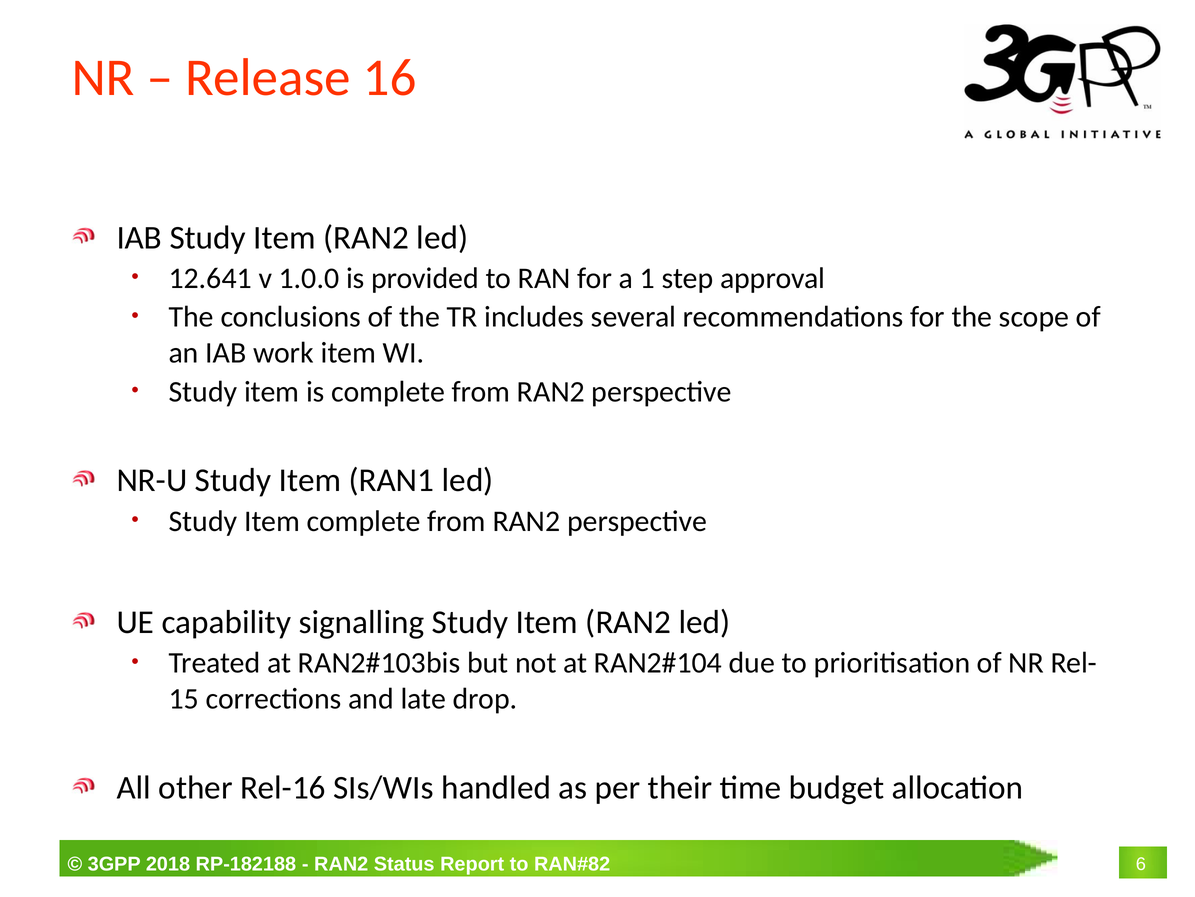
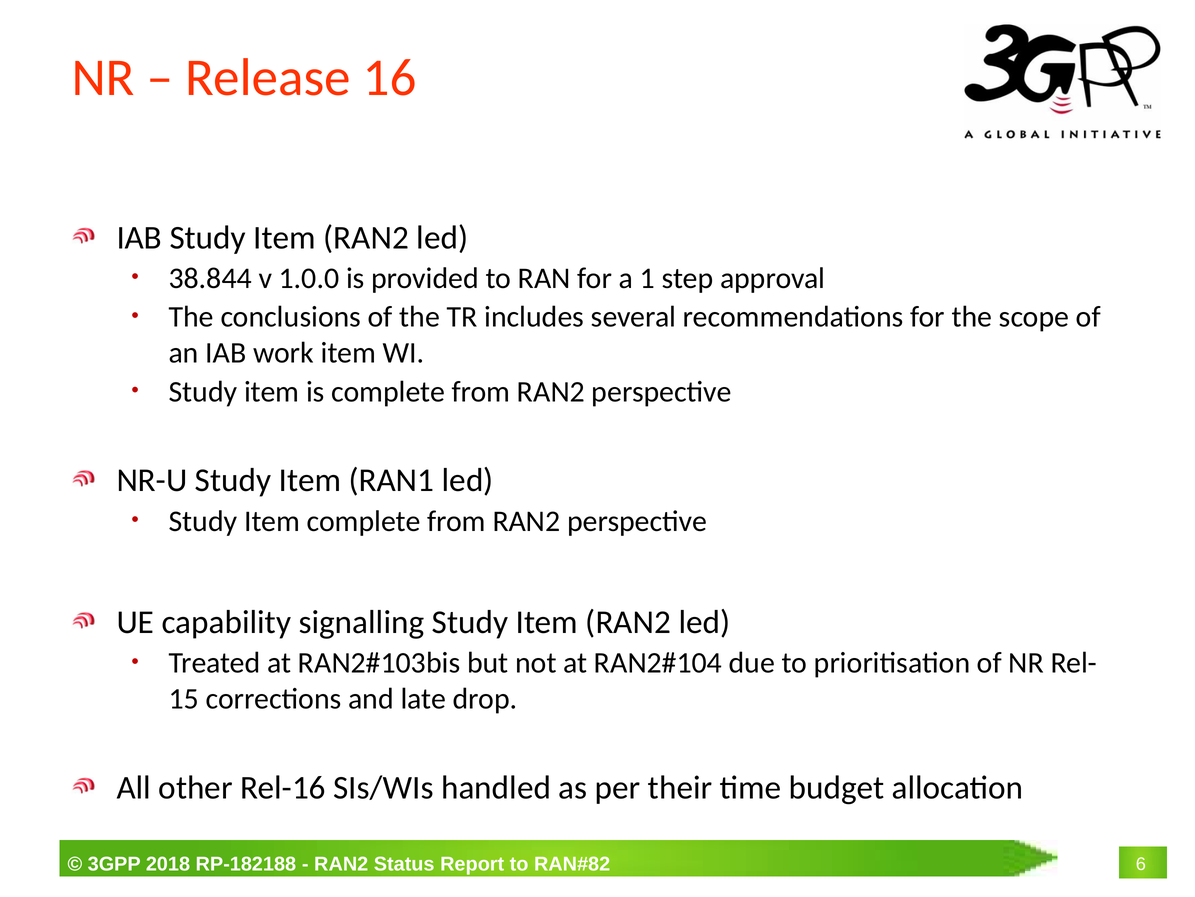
12.641: 12.641 -> 38.844
